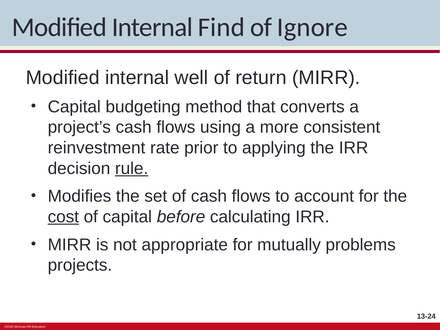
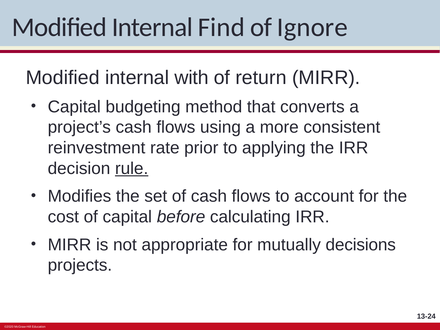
well: well -> with
cost underline: present -> none
problems: problems -> decisions
